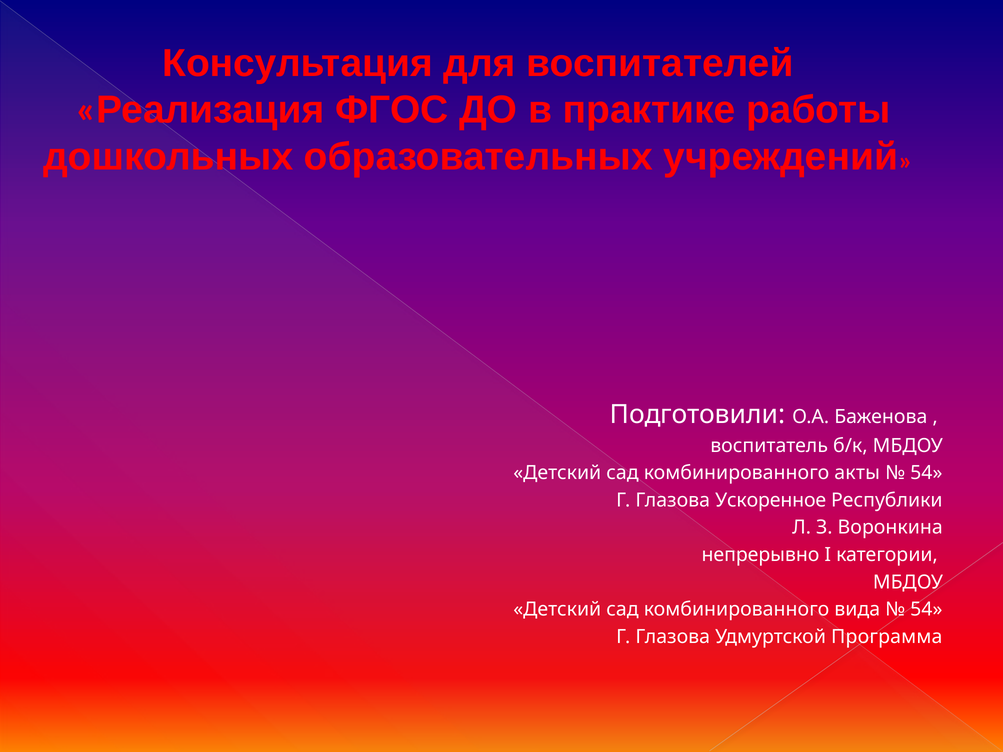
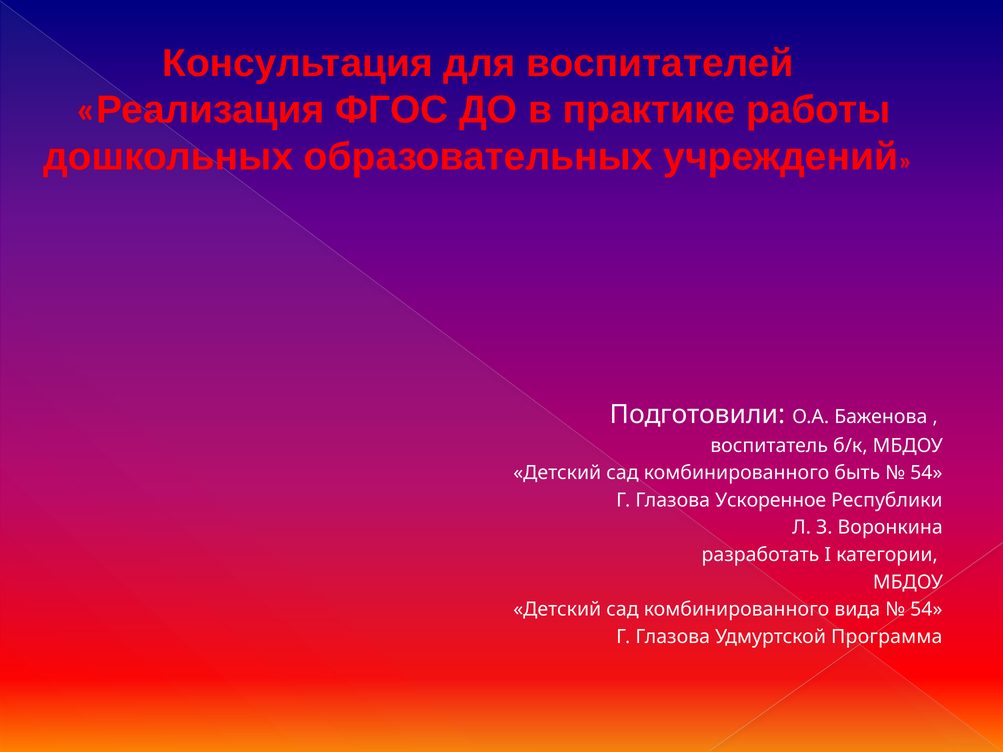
акты: акты -> быть
непрерывно: непрерывно -> разработать
